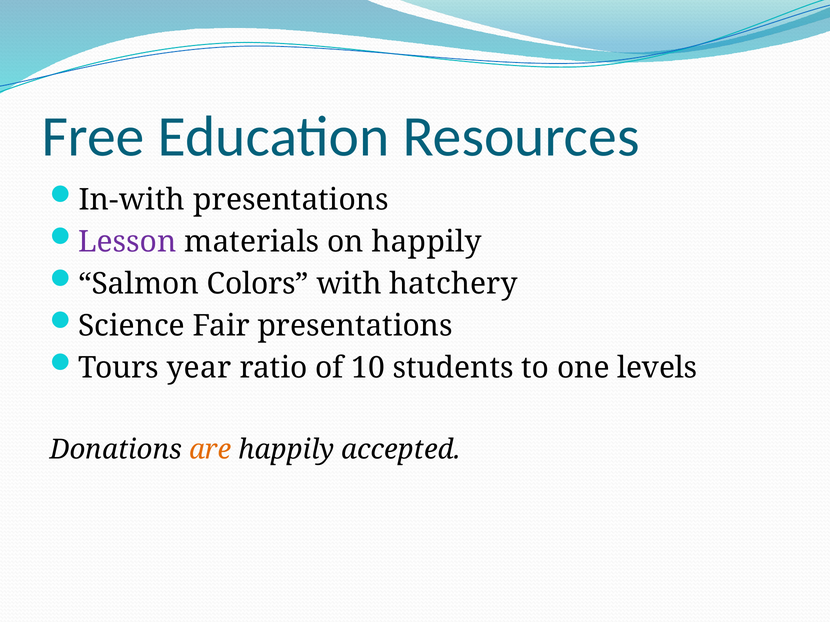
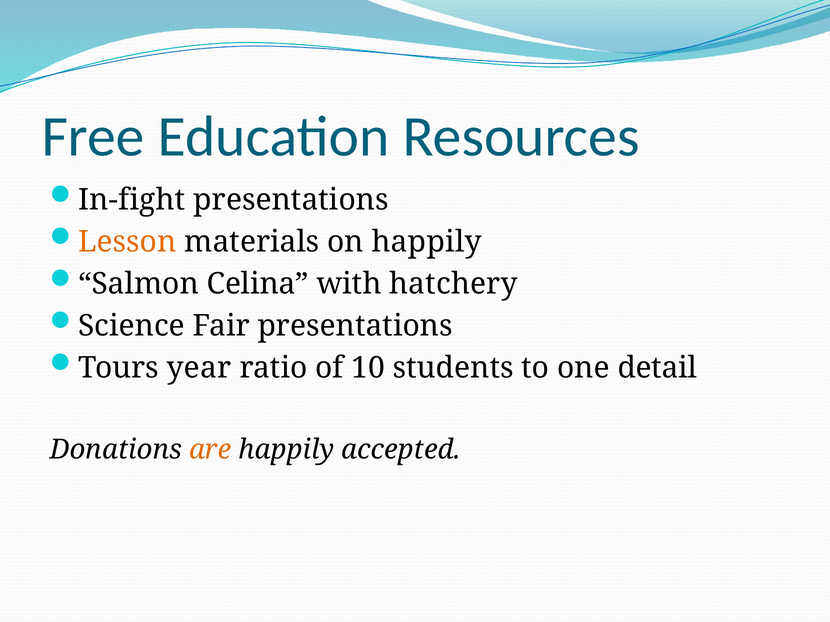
In-with: In-with -> In-fight
Lesson colour: purple -> orange
Colors: Colors -> Celina
levels: levels -> detail
